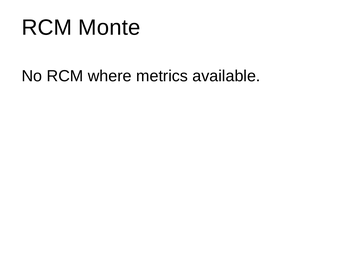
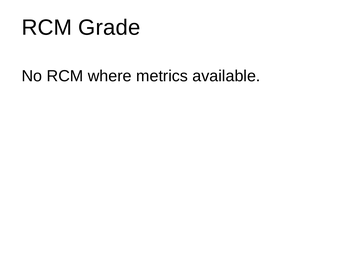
Monte: Monte -> Grade
